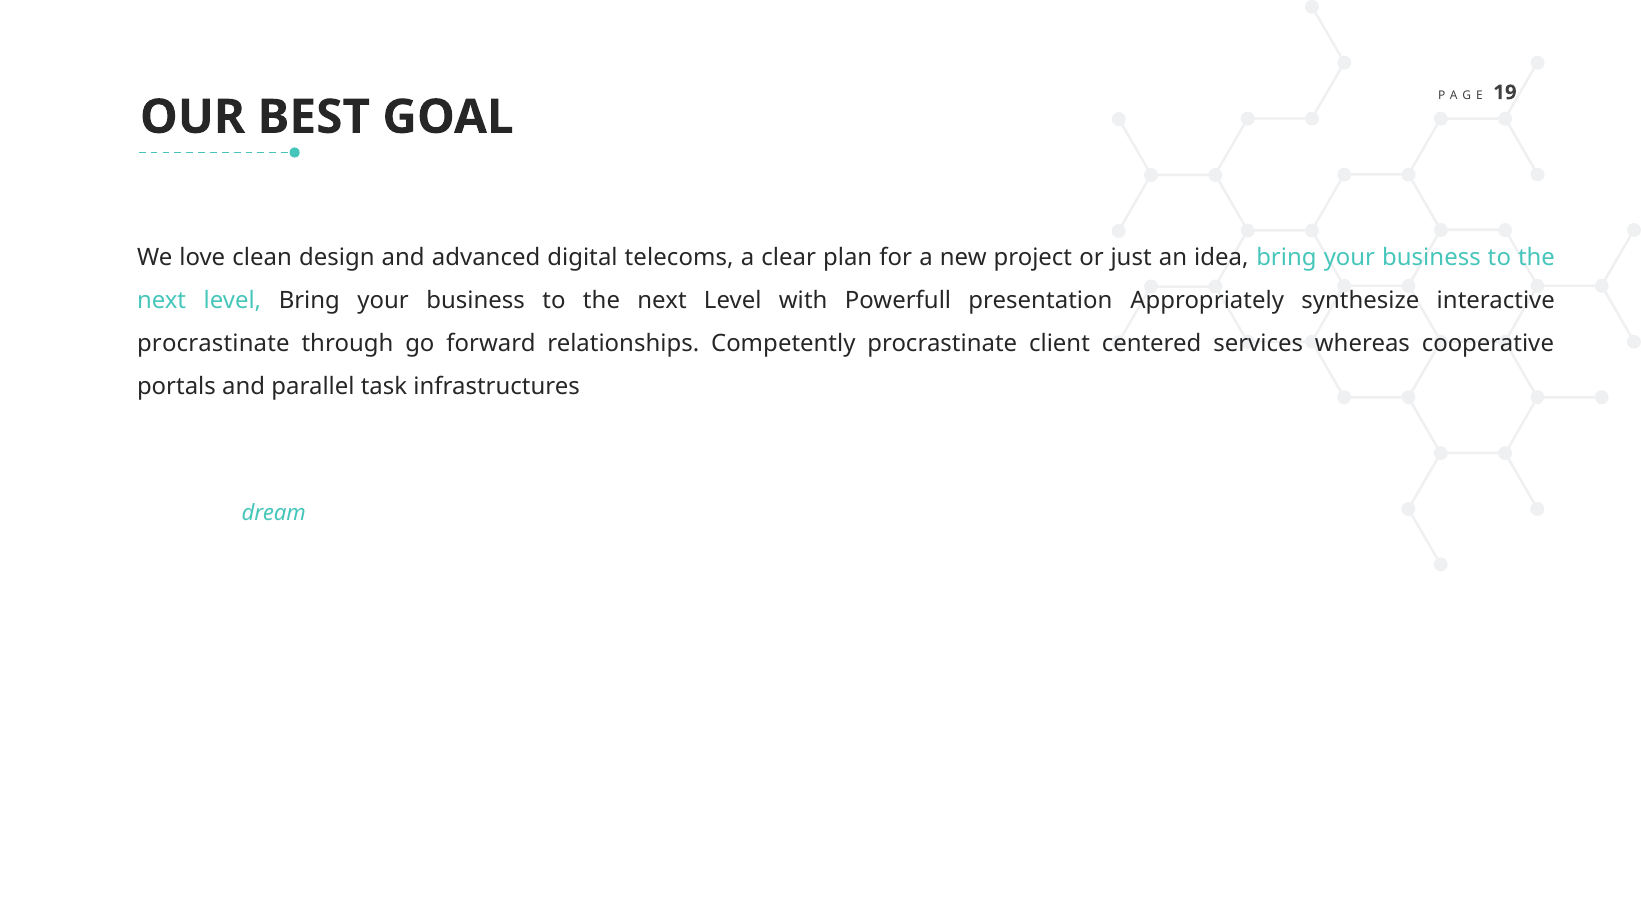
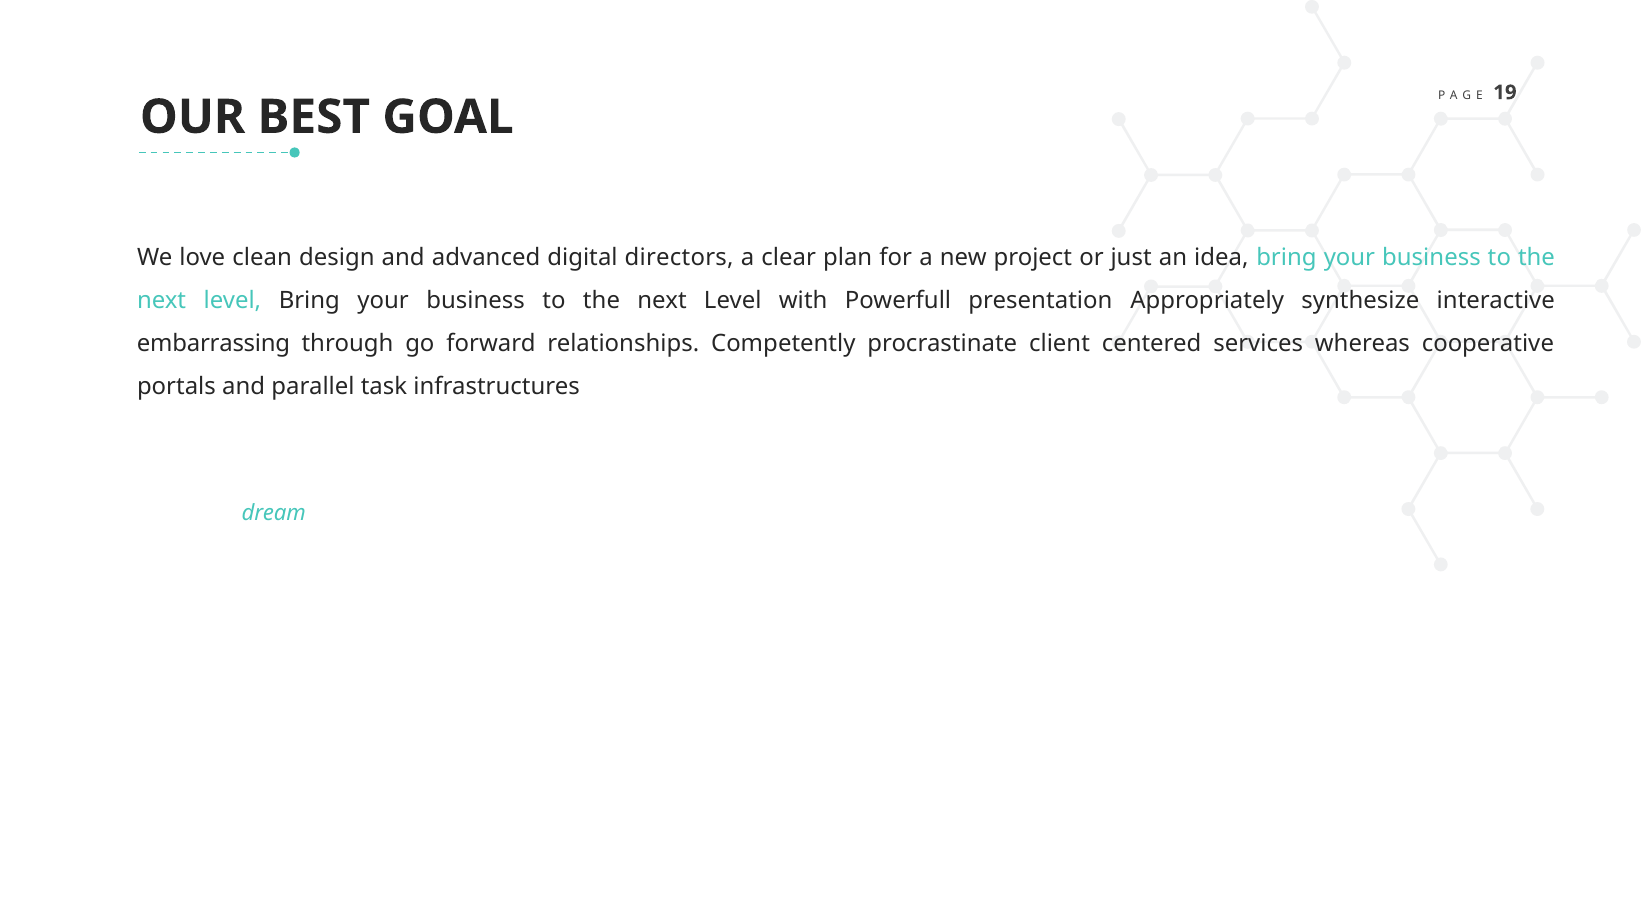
telecoms: telecoms -> directors
procrastinate at (213, 343): procrastinate -> embarrassing
